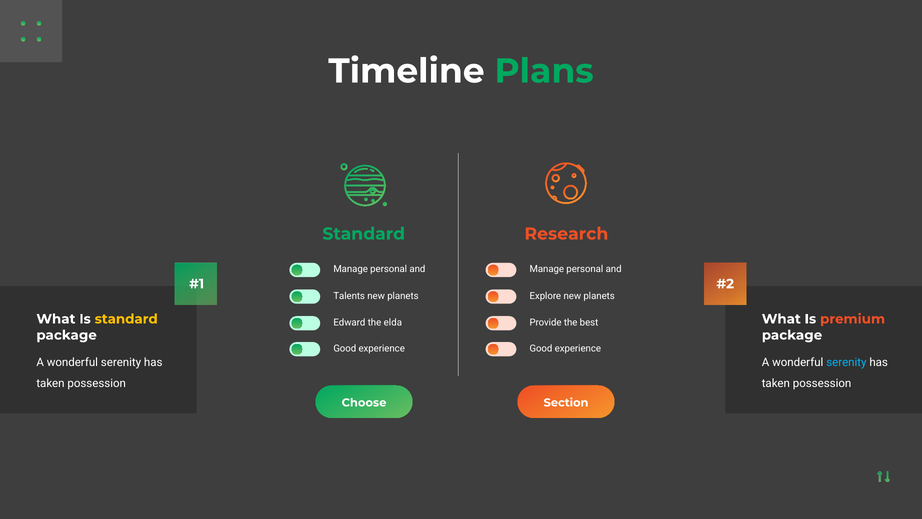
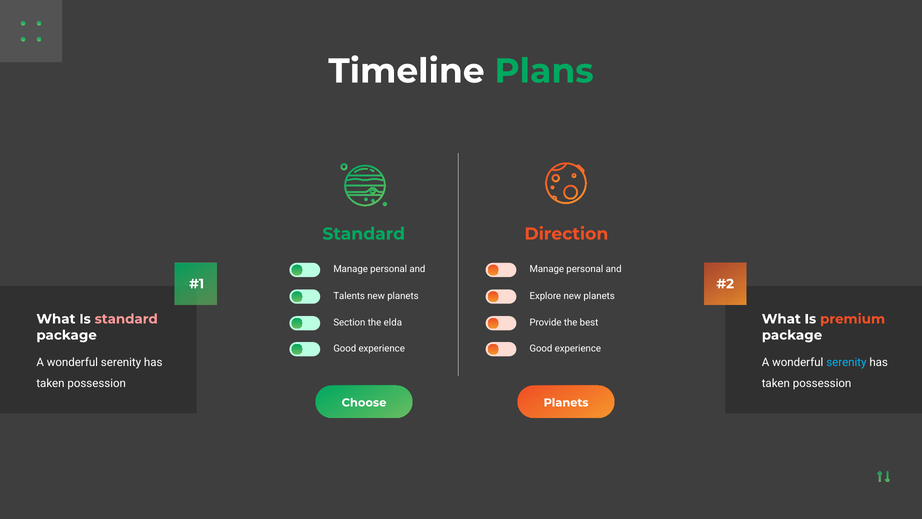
Research: Research -> Direction
standard at (126, 319) colour: yellow -> pink
Edward: Edward -> Section
Section at (566, 402): Section -> Planets
